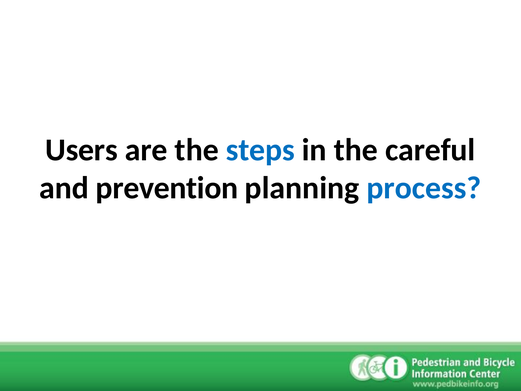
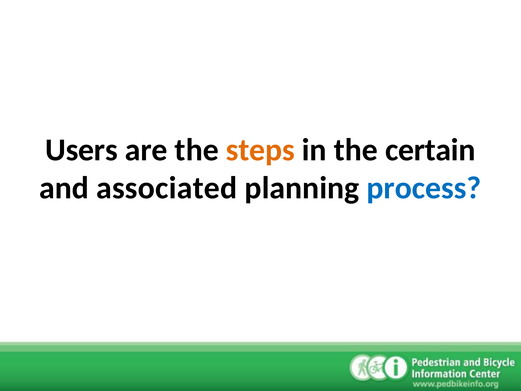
steps colour: blue -> orange
careful: careful -> certain
prevention: prevention -> associated
